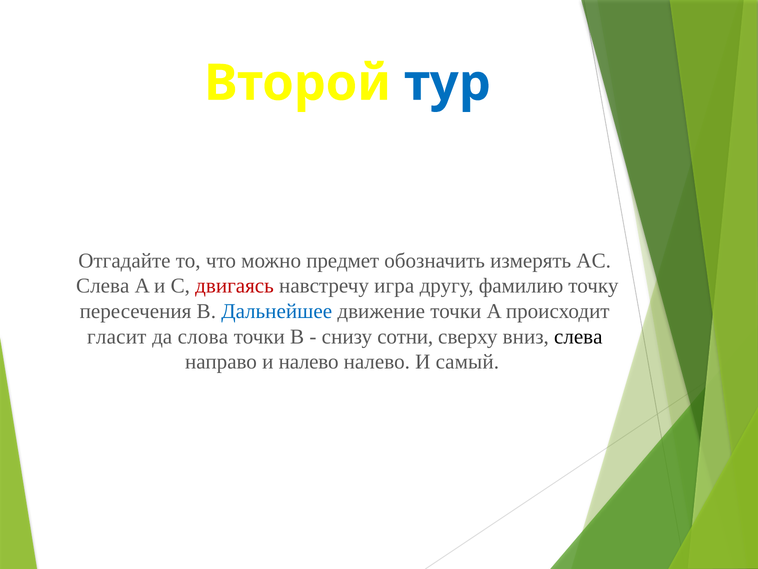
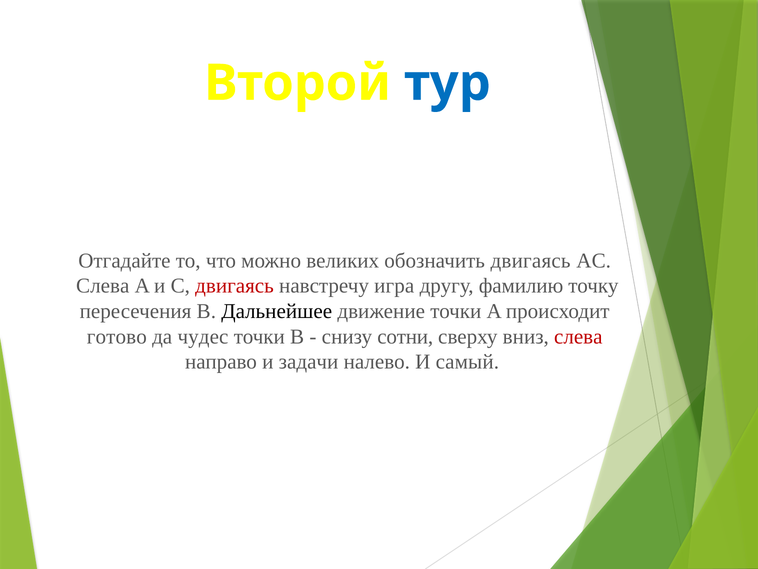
предмет: предмет -> великих
обозначить измерять: измерять -> двигаясь
Дальнейшее colour: blue -> black
гласит: гласит -> готово
слова: слова -> чудес
слева at (578, 336) colour: black -> red
и налево: налево -> задачи
